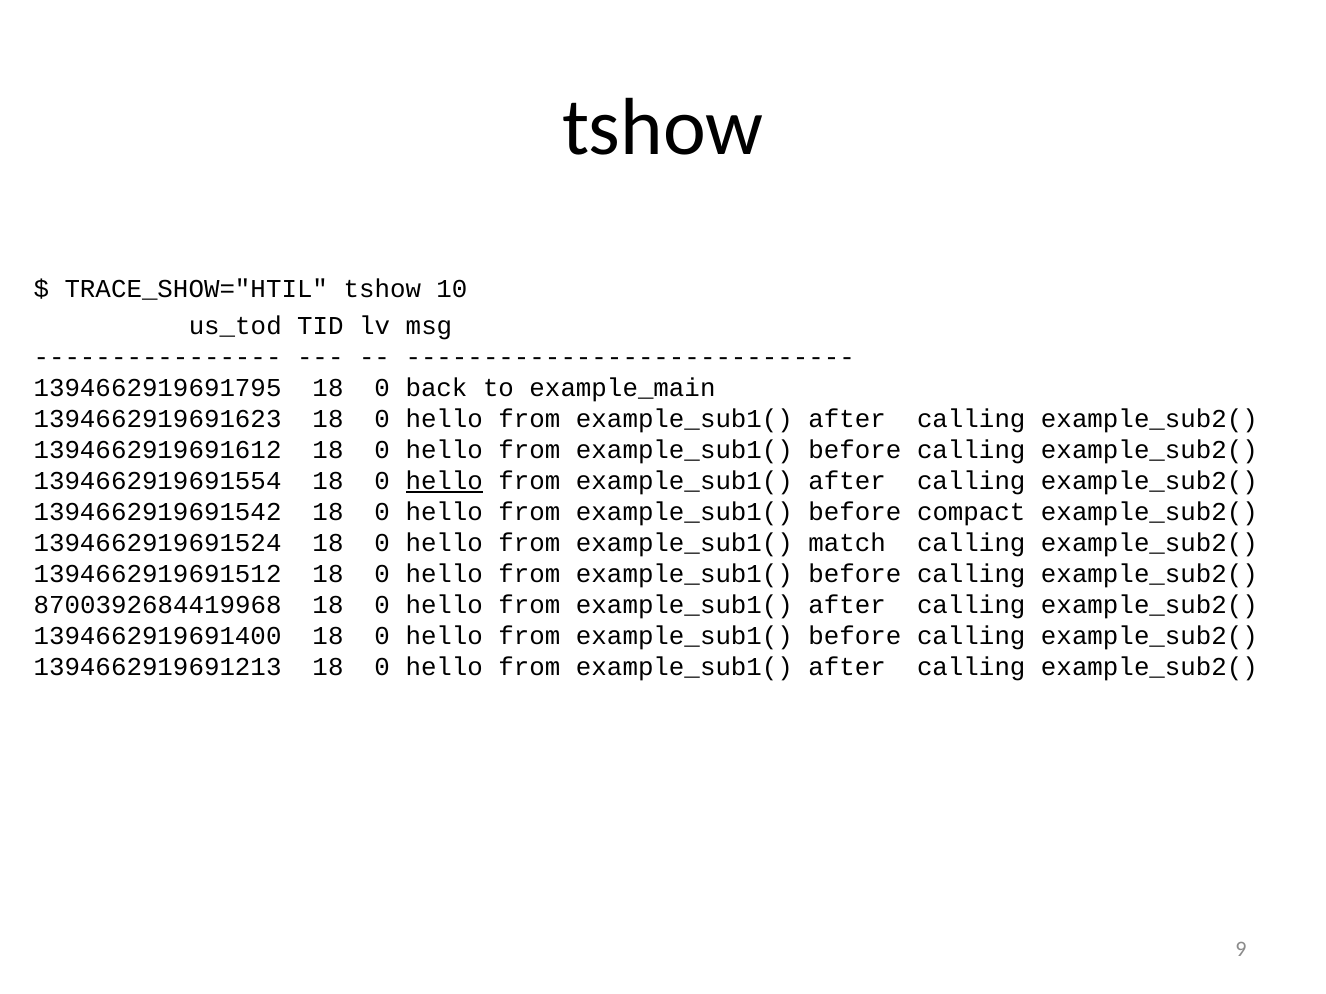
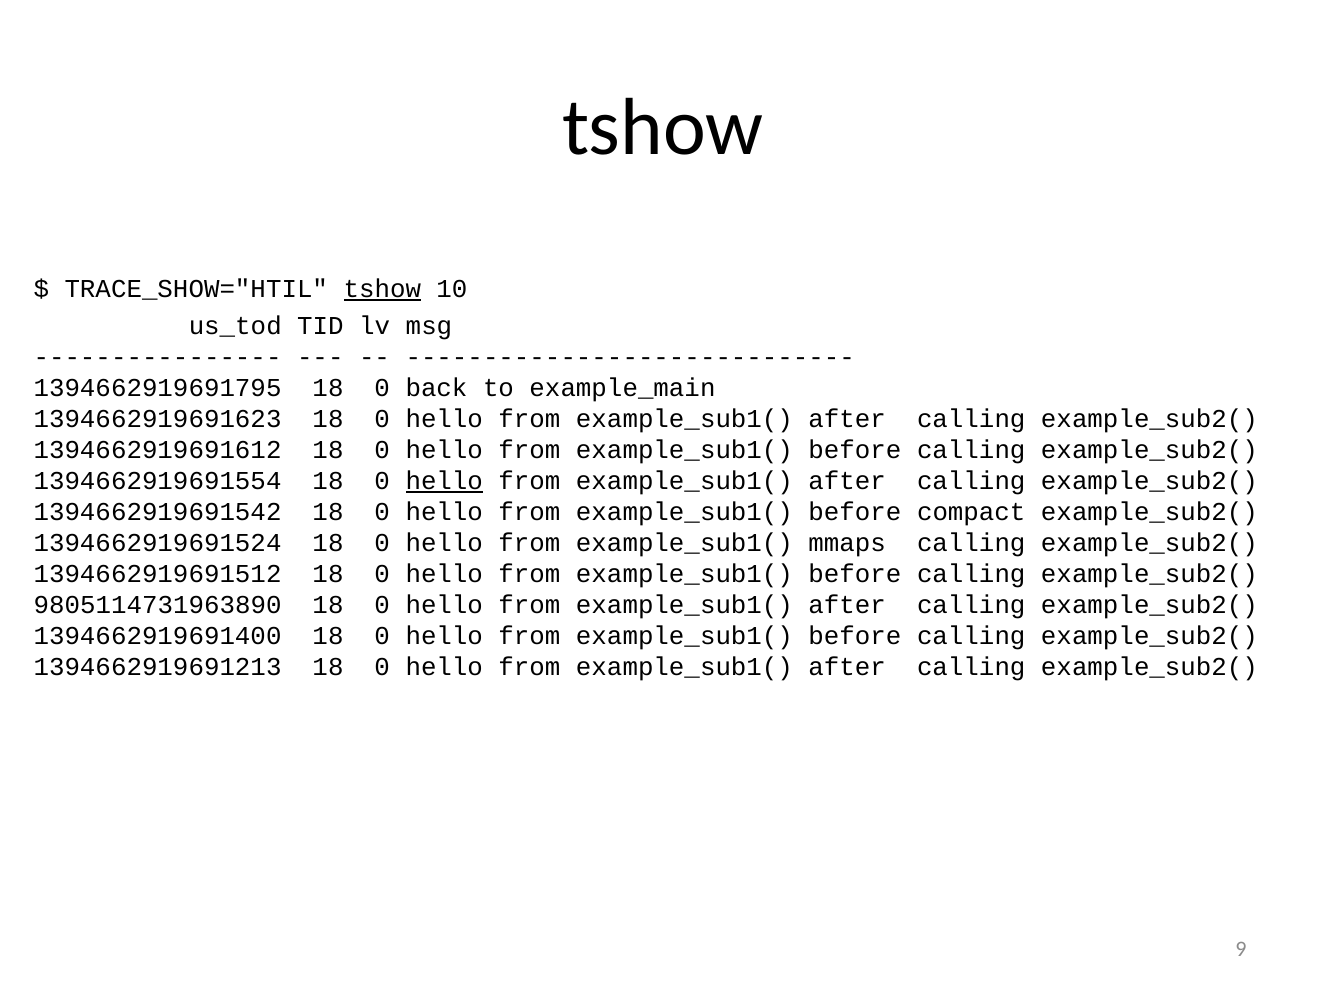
tshow at (382, 289) underline: none -> present
match: match -> mmaps
8700392684419968: 8700392684419968 -> 9805114731963890
